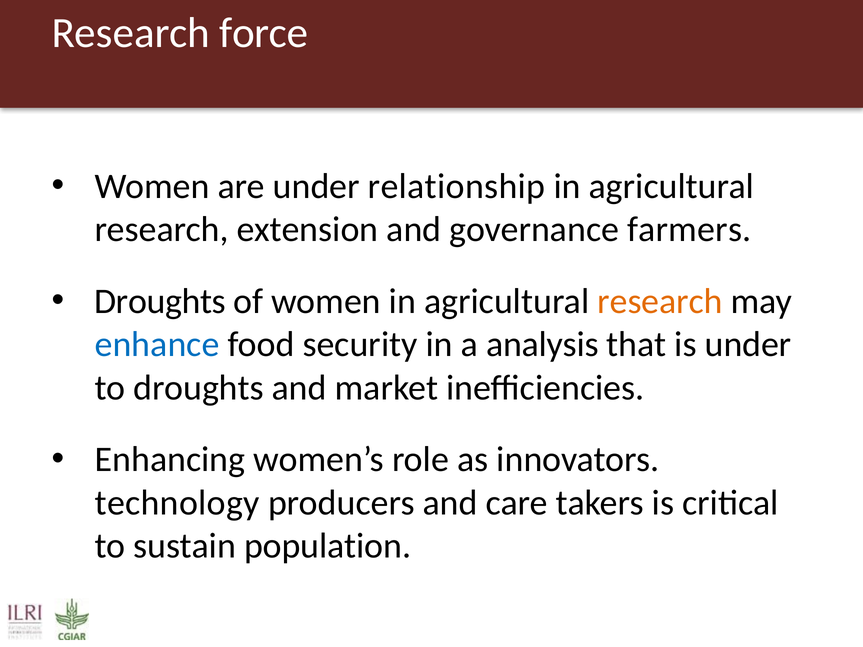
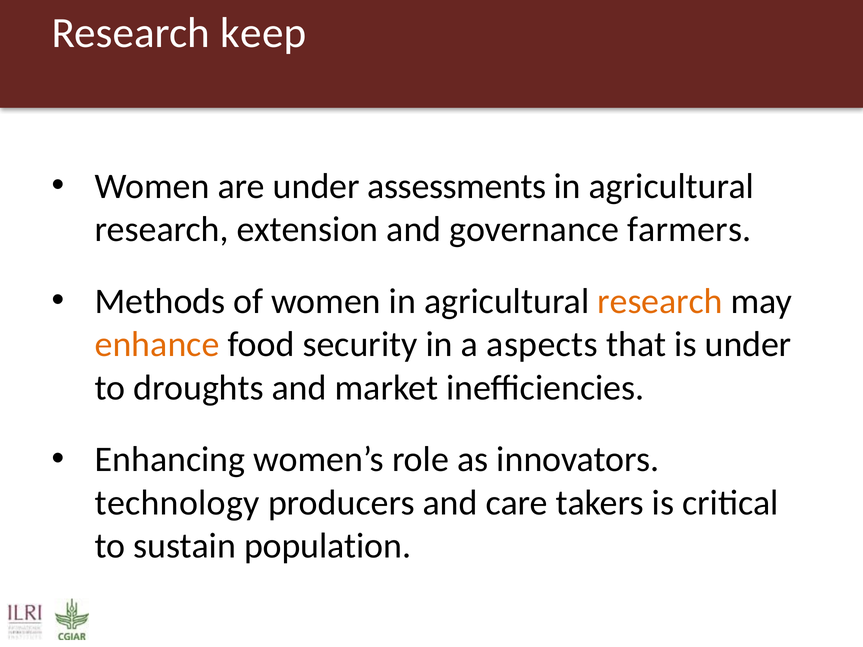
force: force -> keep
relationship: relationship -> assessments
Droughts at (160, 302): Droughts -> Methods
enhance colour: blue -> orange
analysis: analysis -> aspects
